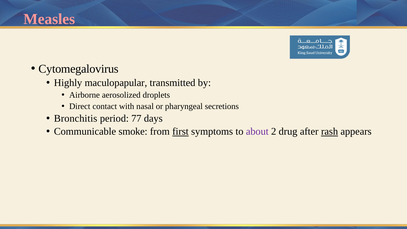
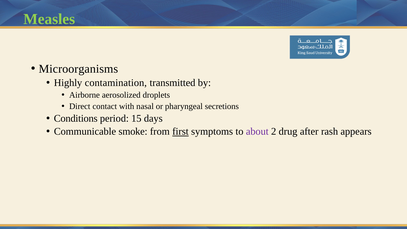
Measles colour: pink -> light green
Cytomegalovirus: Cytomegalovirus -> Microorganisms
maculopapular: maculopapular -> contamination
Bronchitis: Bronchitis -> Conditions
77: 77 -> 15
rash underline: present -> none
